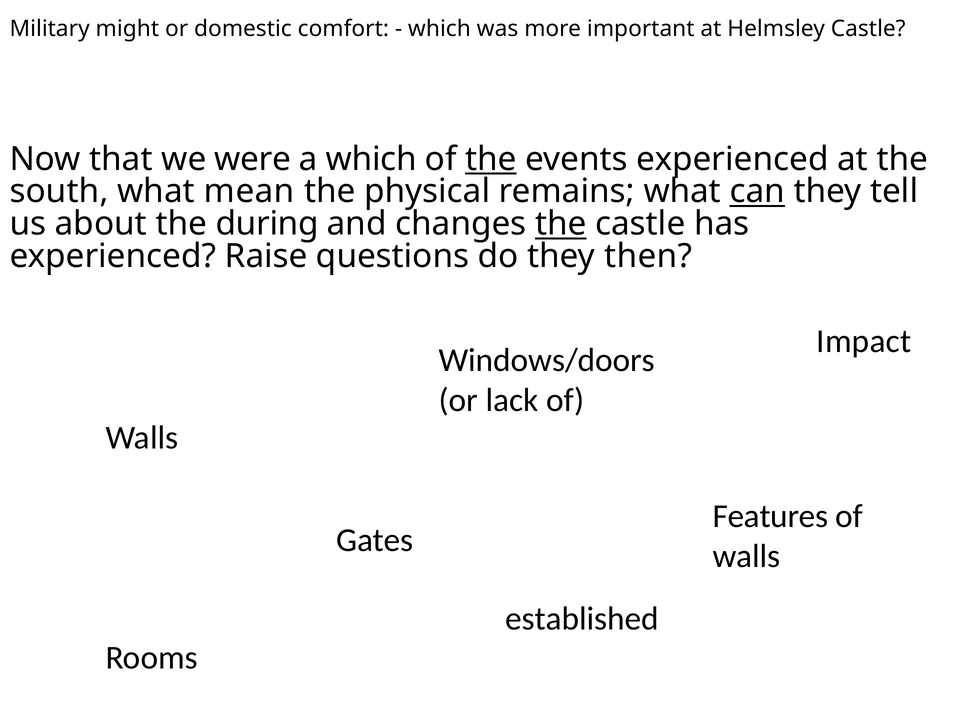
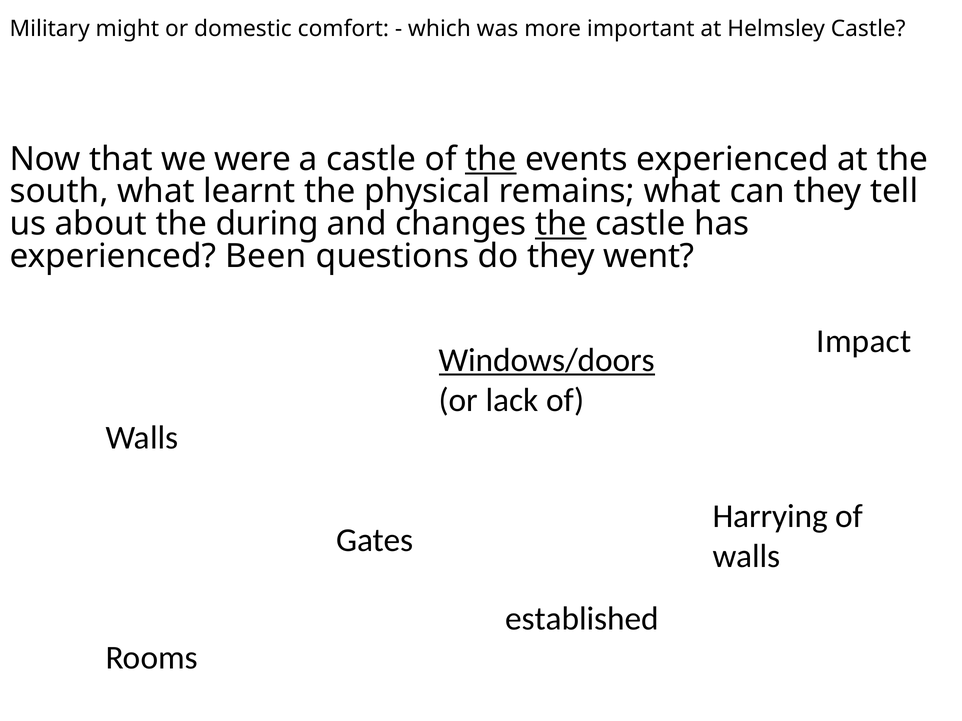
a which: which -> castle
mean: mean -> learnt
can underline: present -> none
Raise: Raise -> Been
then: then -> went
Windows/doors underline: none -> present
Features: Features -> Harrying
